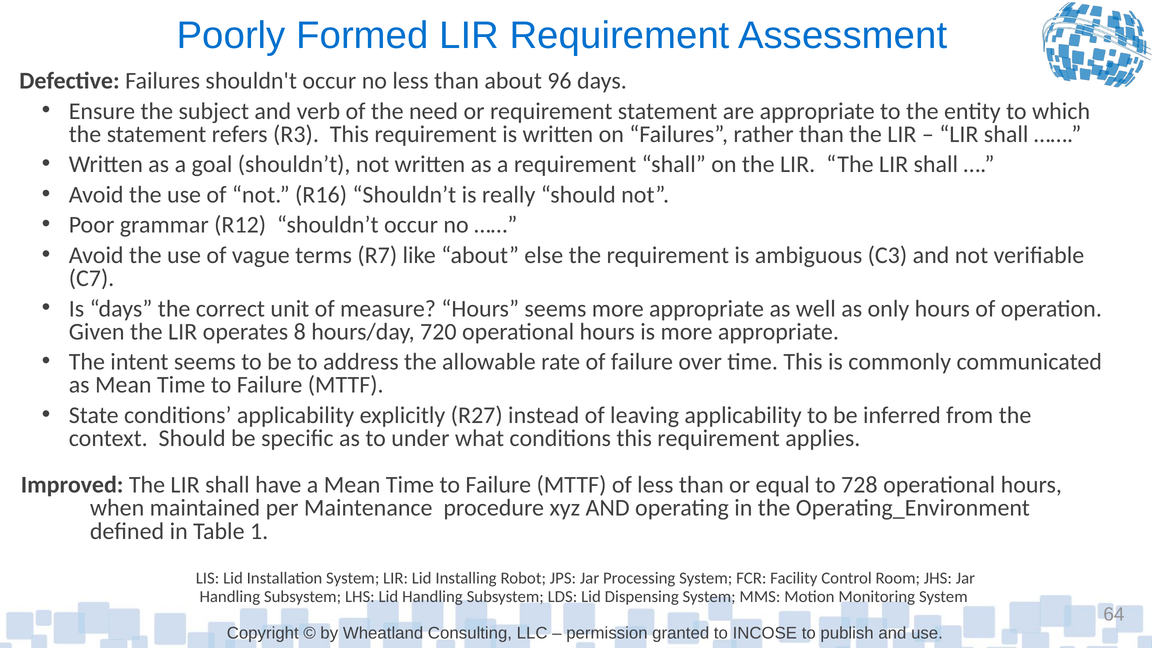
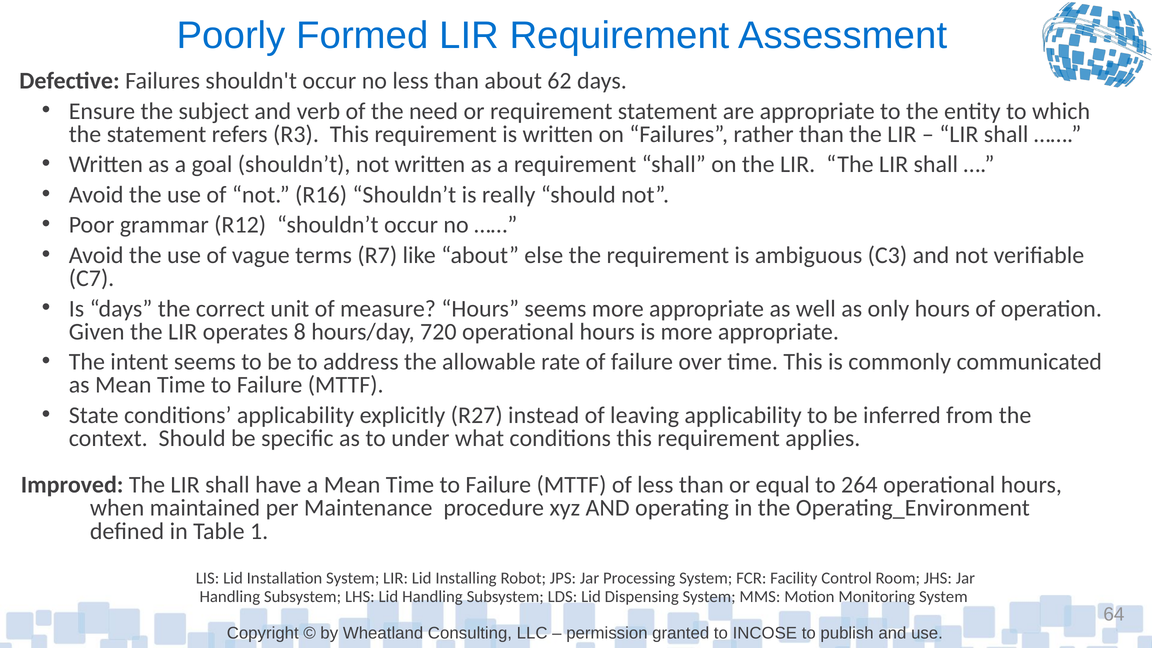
96: 96 -> 62
728: 728 -> 264
